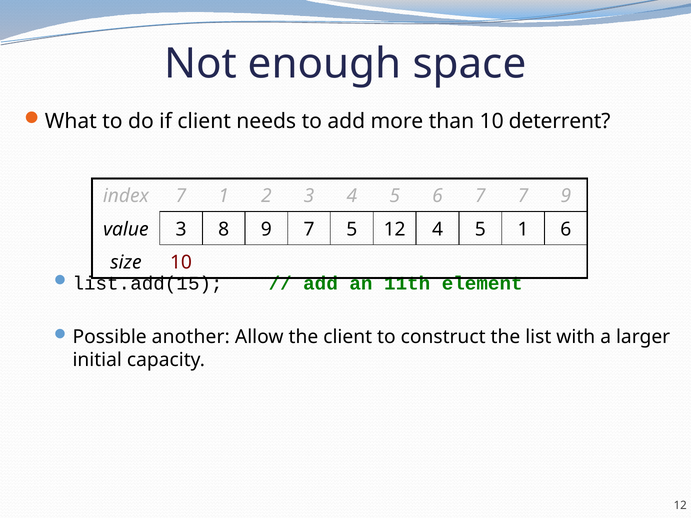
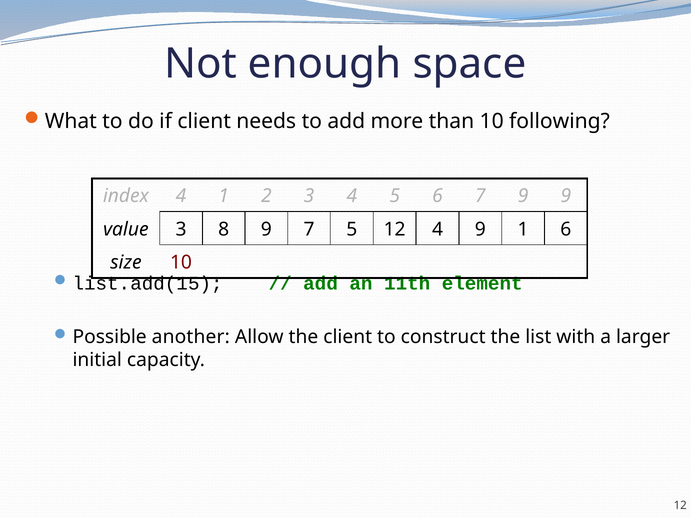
deterrent: deterrent -> following
index 7: 7 -> 4
7 7: 7 -> 9
12 4 5: 5 -> 9
